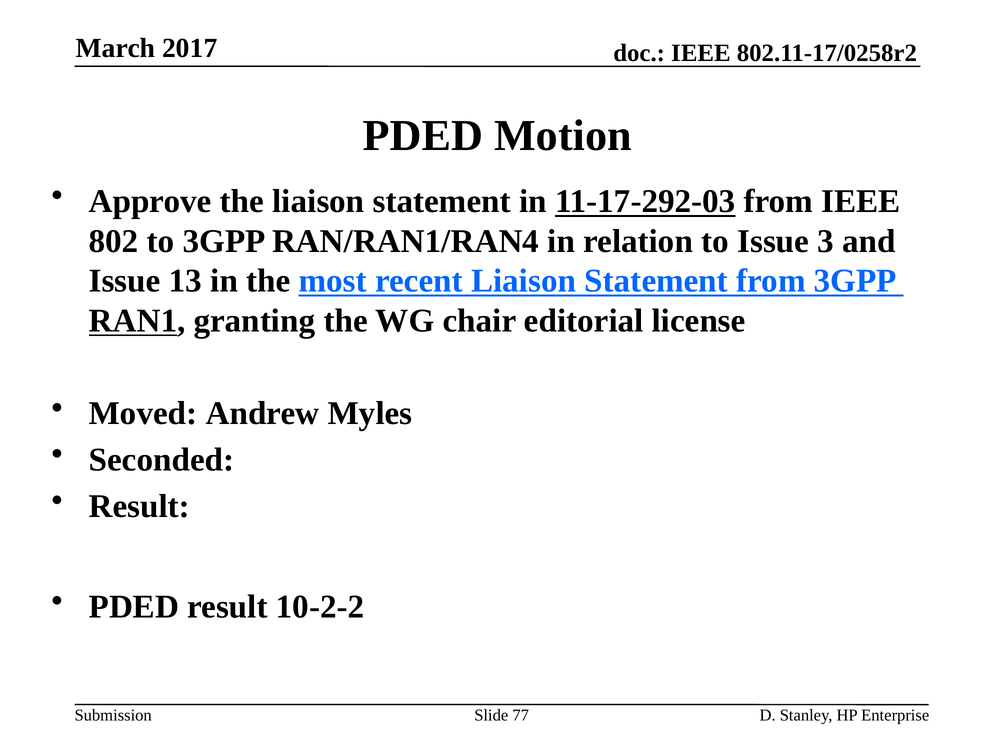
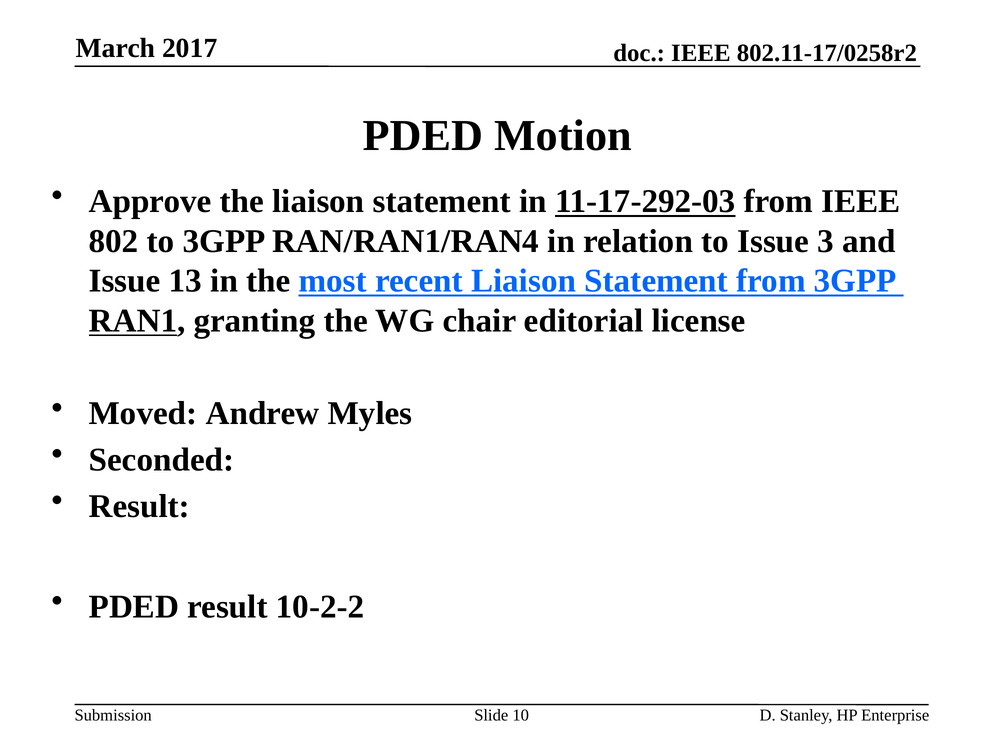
77: 77 -> 10
